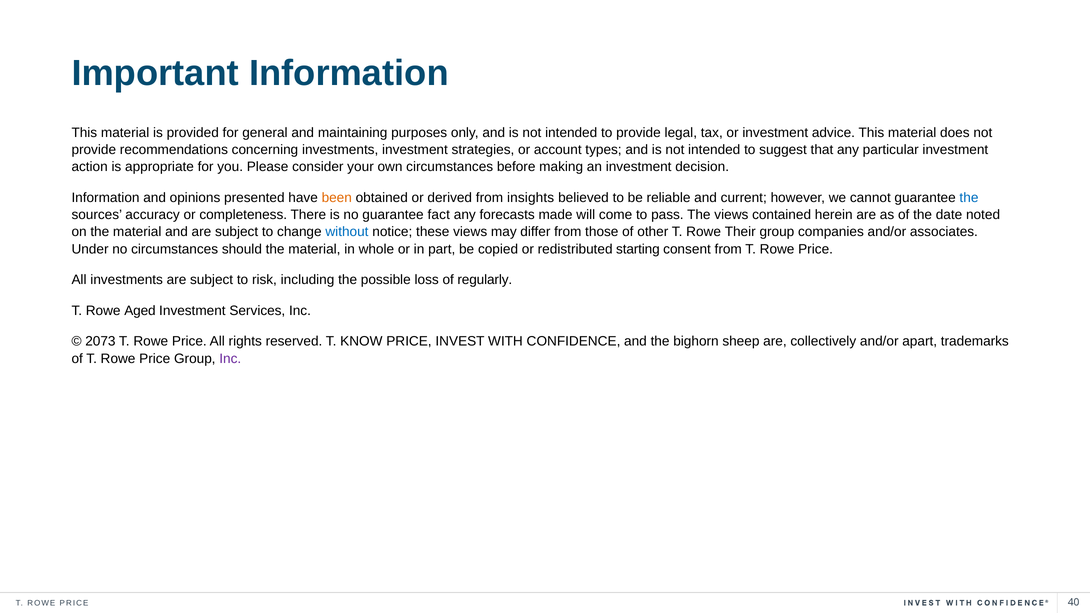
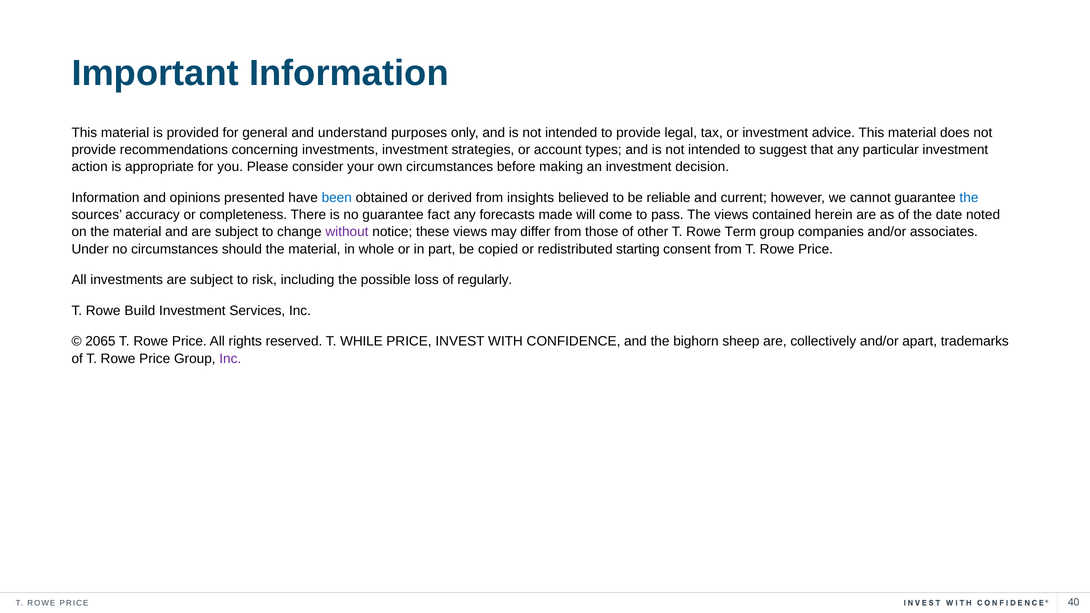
maintaining: maintaining -> understand
been colour: orange -> blue
without colour: blue -> purple
Their: Their -> Term
Aged: Aged -> Build
2073: 2073 -> 2065
KNOW: KNOW -> WHILE
